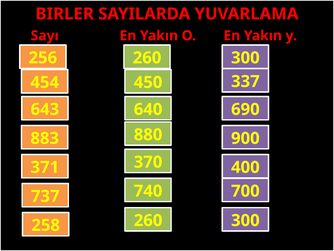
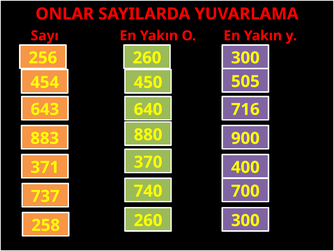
BIRLER: BIRLER -> ONLAR
337: 337 -> 505
690: 690 -> 716
